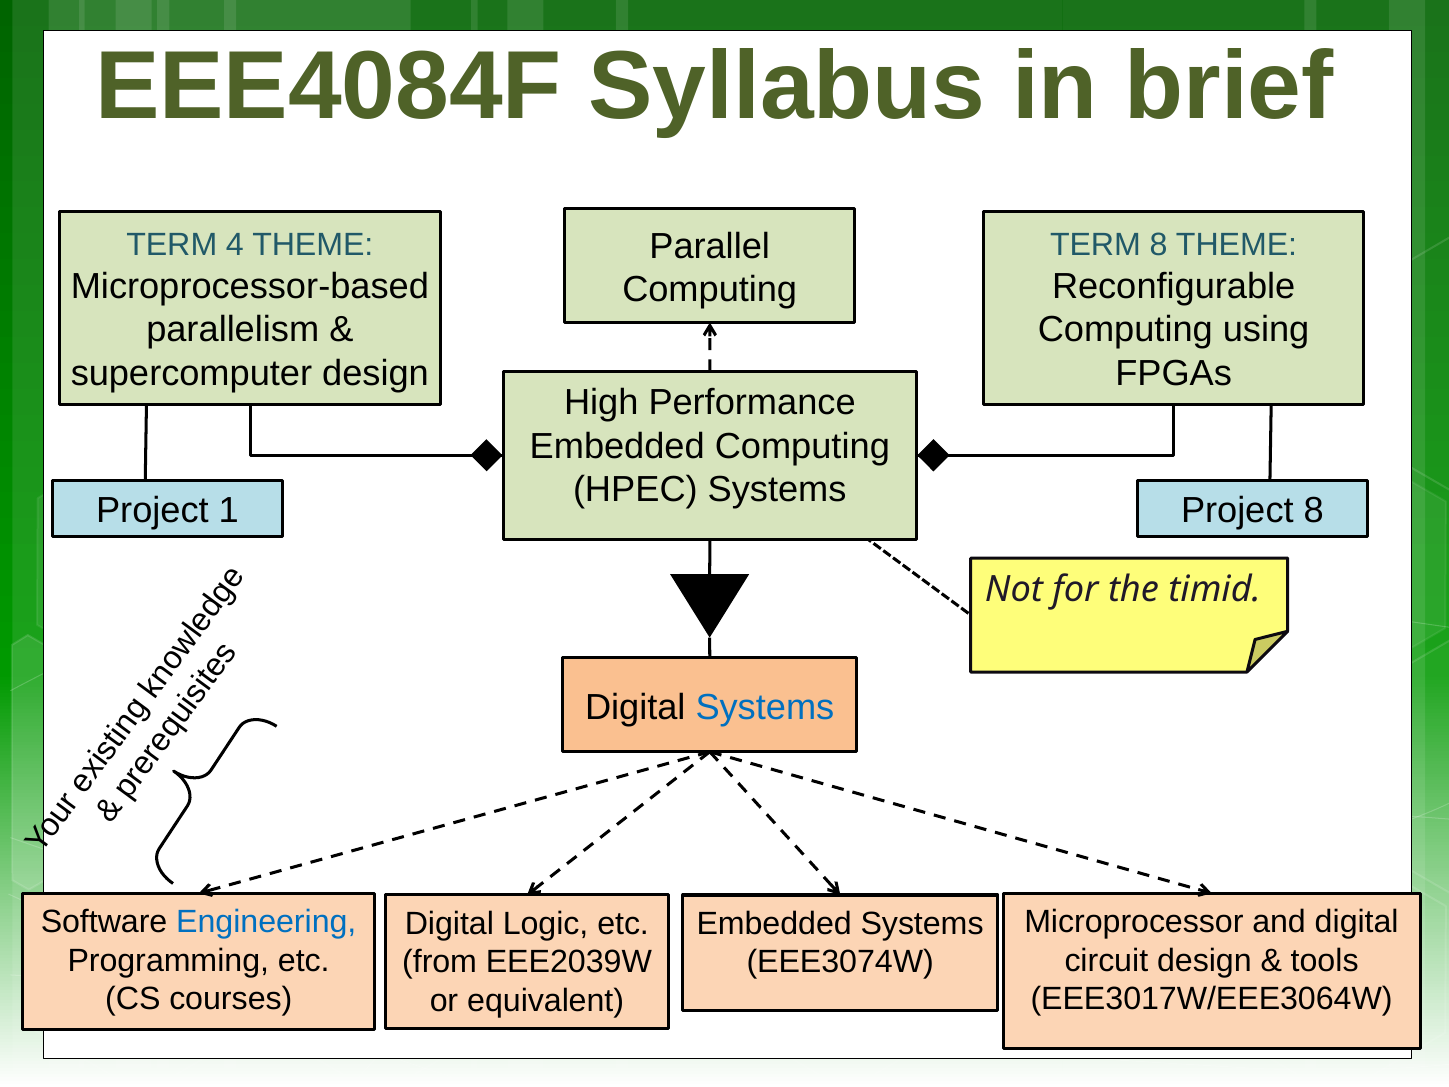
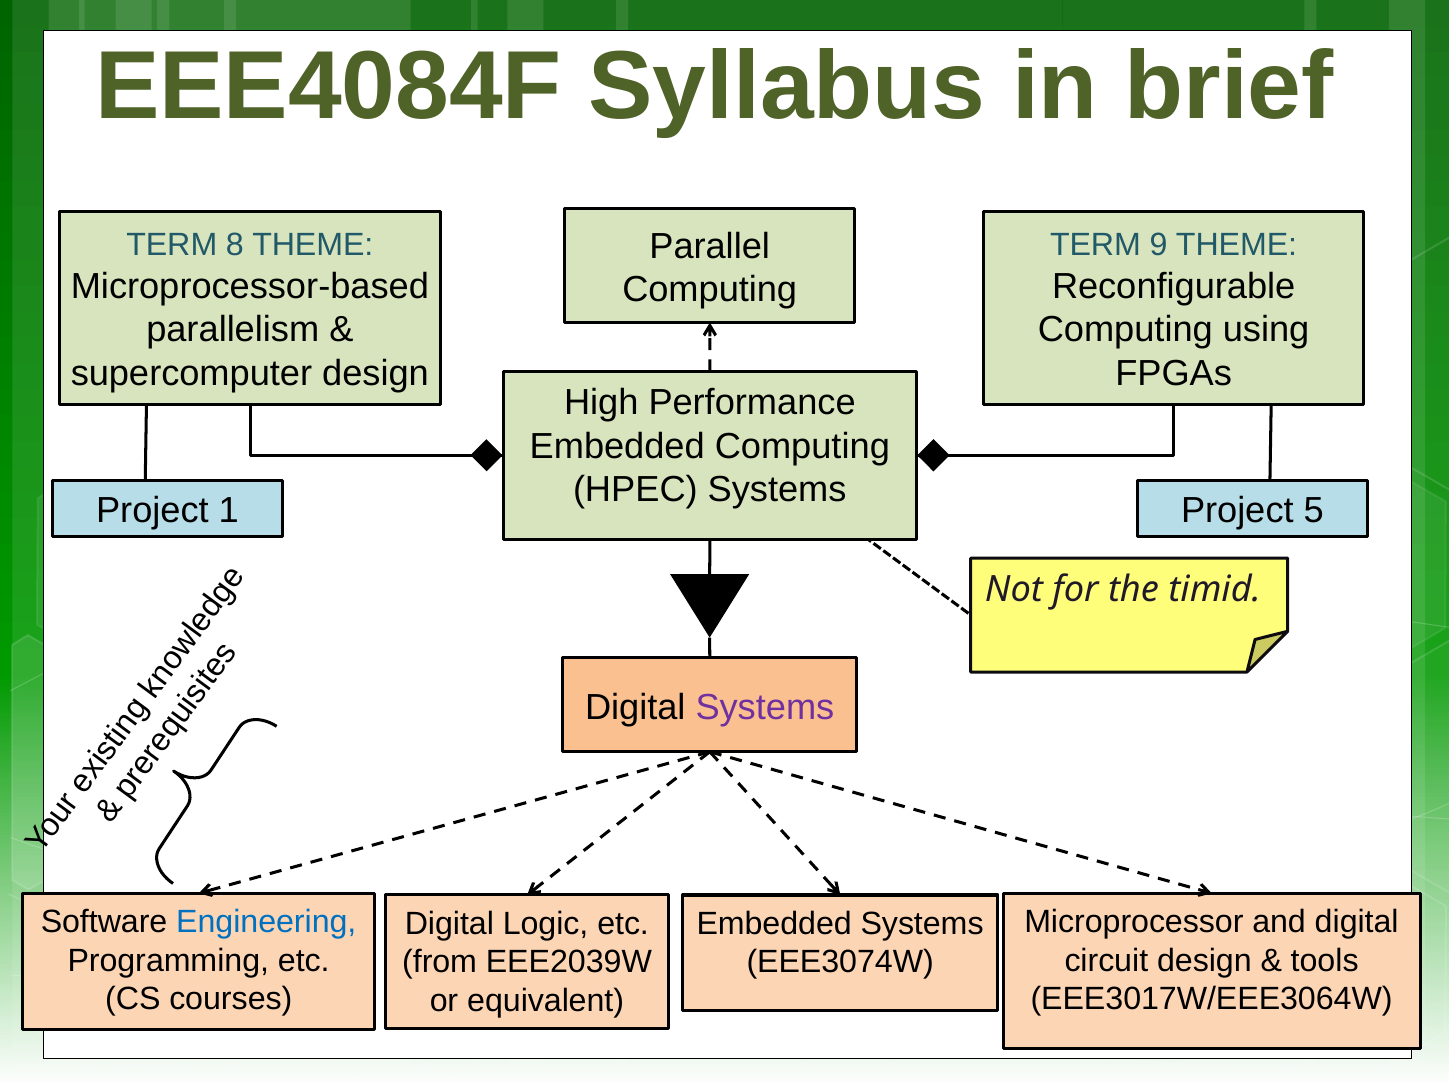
4: 4 -> 8
TERM 8: 8 -> 9
Project 8: 8 -> 5
Systems at (765, 707) colour: blue -> purple
